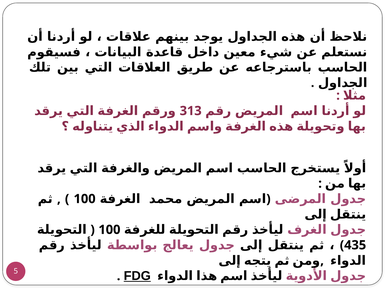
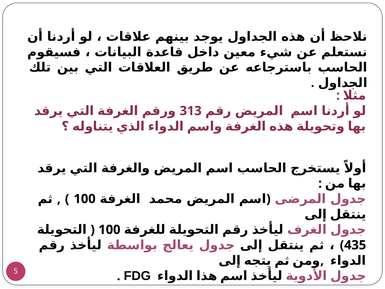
FDG underline: present -> none
